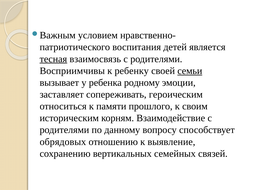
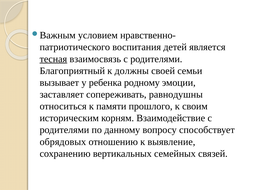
Восприимчивы: Восприимчивы -> Благоприятный
ребенку: ребенку -> должны
семьи underline: present -> none
героическим: героическим -> равнодушны
